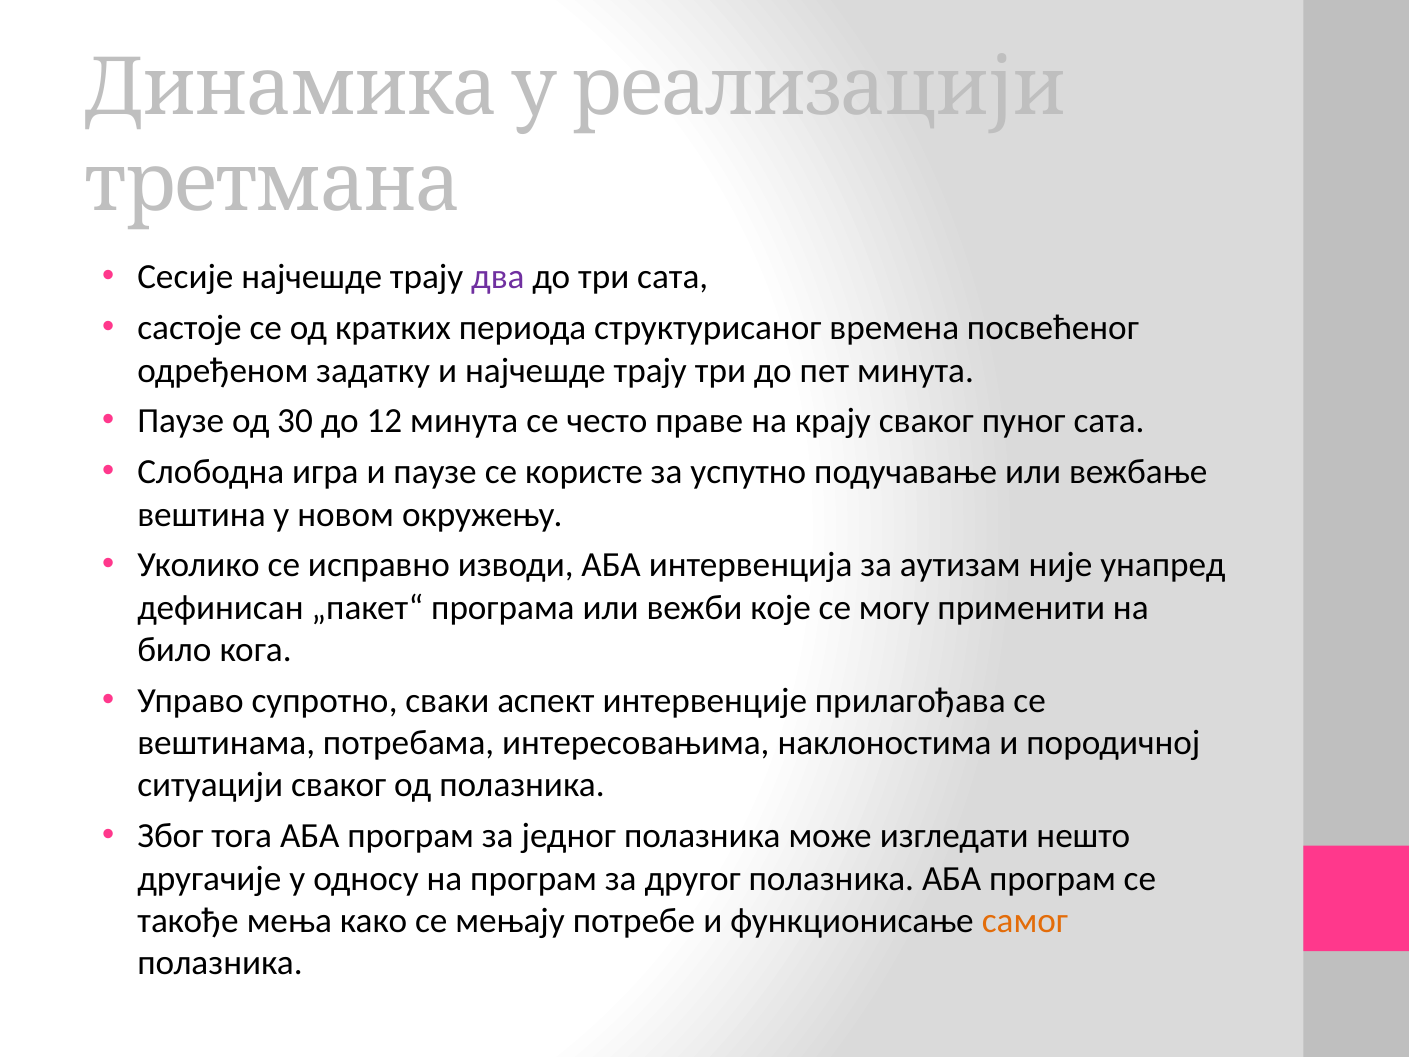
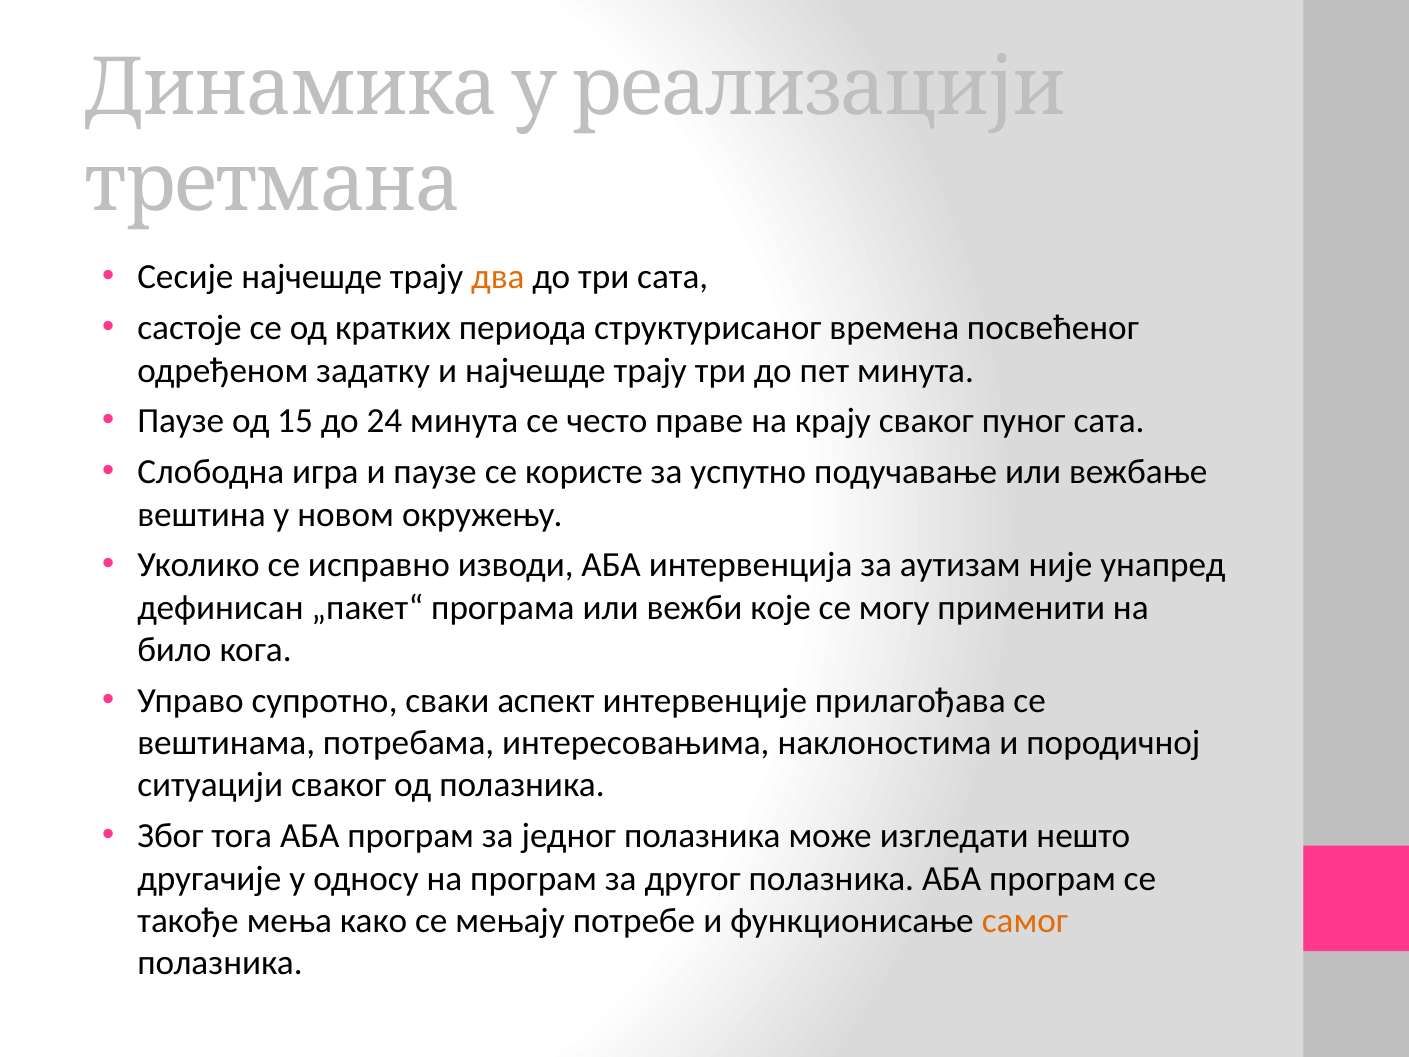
два colour: purple -> orange
30: 30 -> 15
12: 12 -> 24
